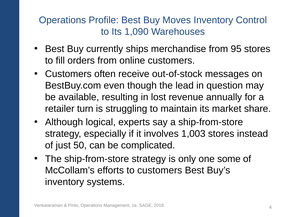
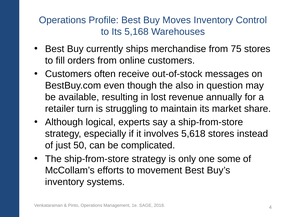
1,090: 1,090 -> 5,168
95: 95 -> 75
lead: lead -> also
1,003: 1,003 -> 5,618
to customers: customers -> movement
